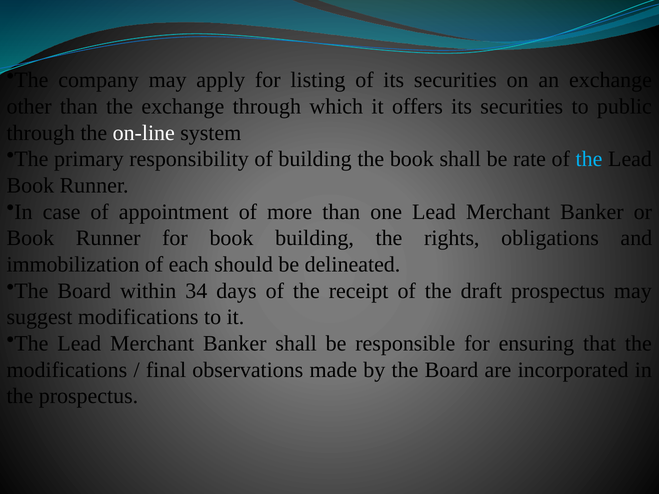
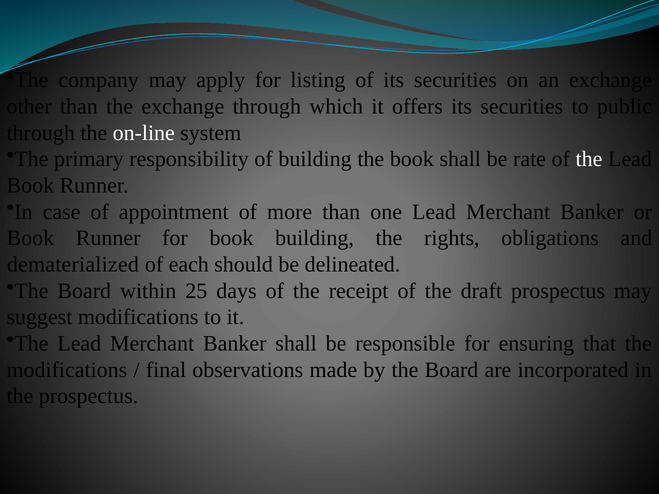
the at (589, 159) colour: light blue -> white
immobilization: immobilization -> dematerialized
34: 34 -> 25
